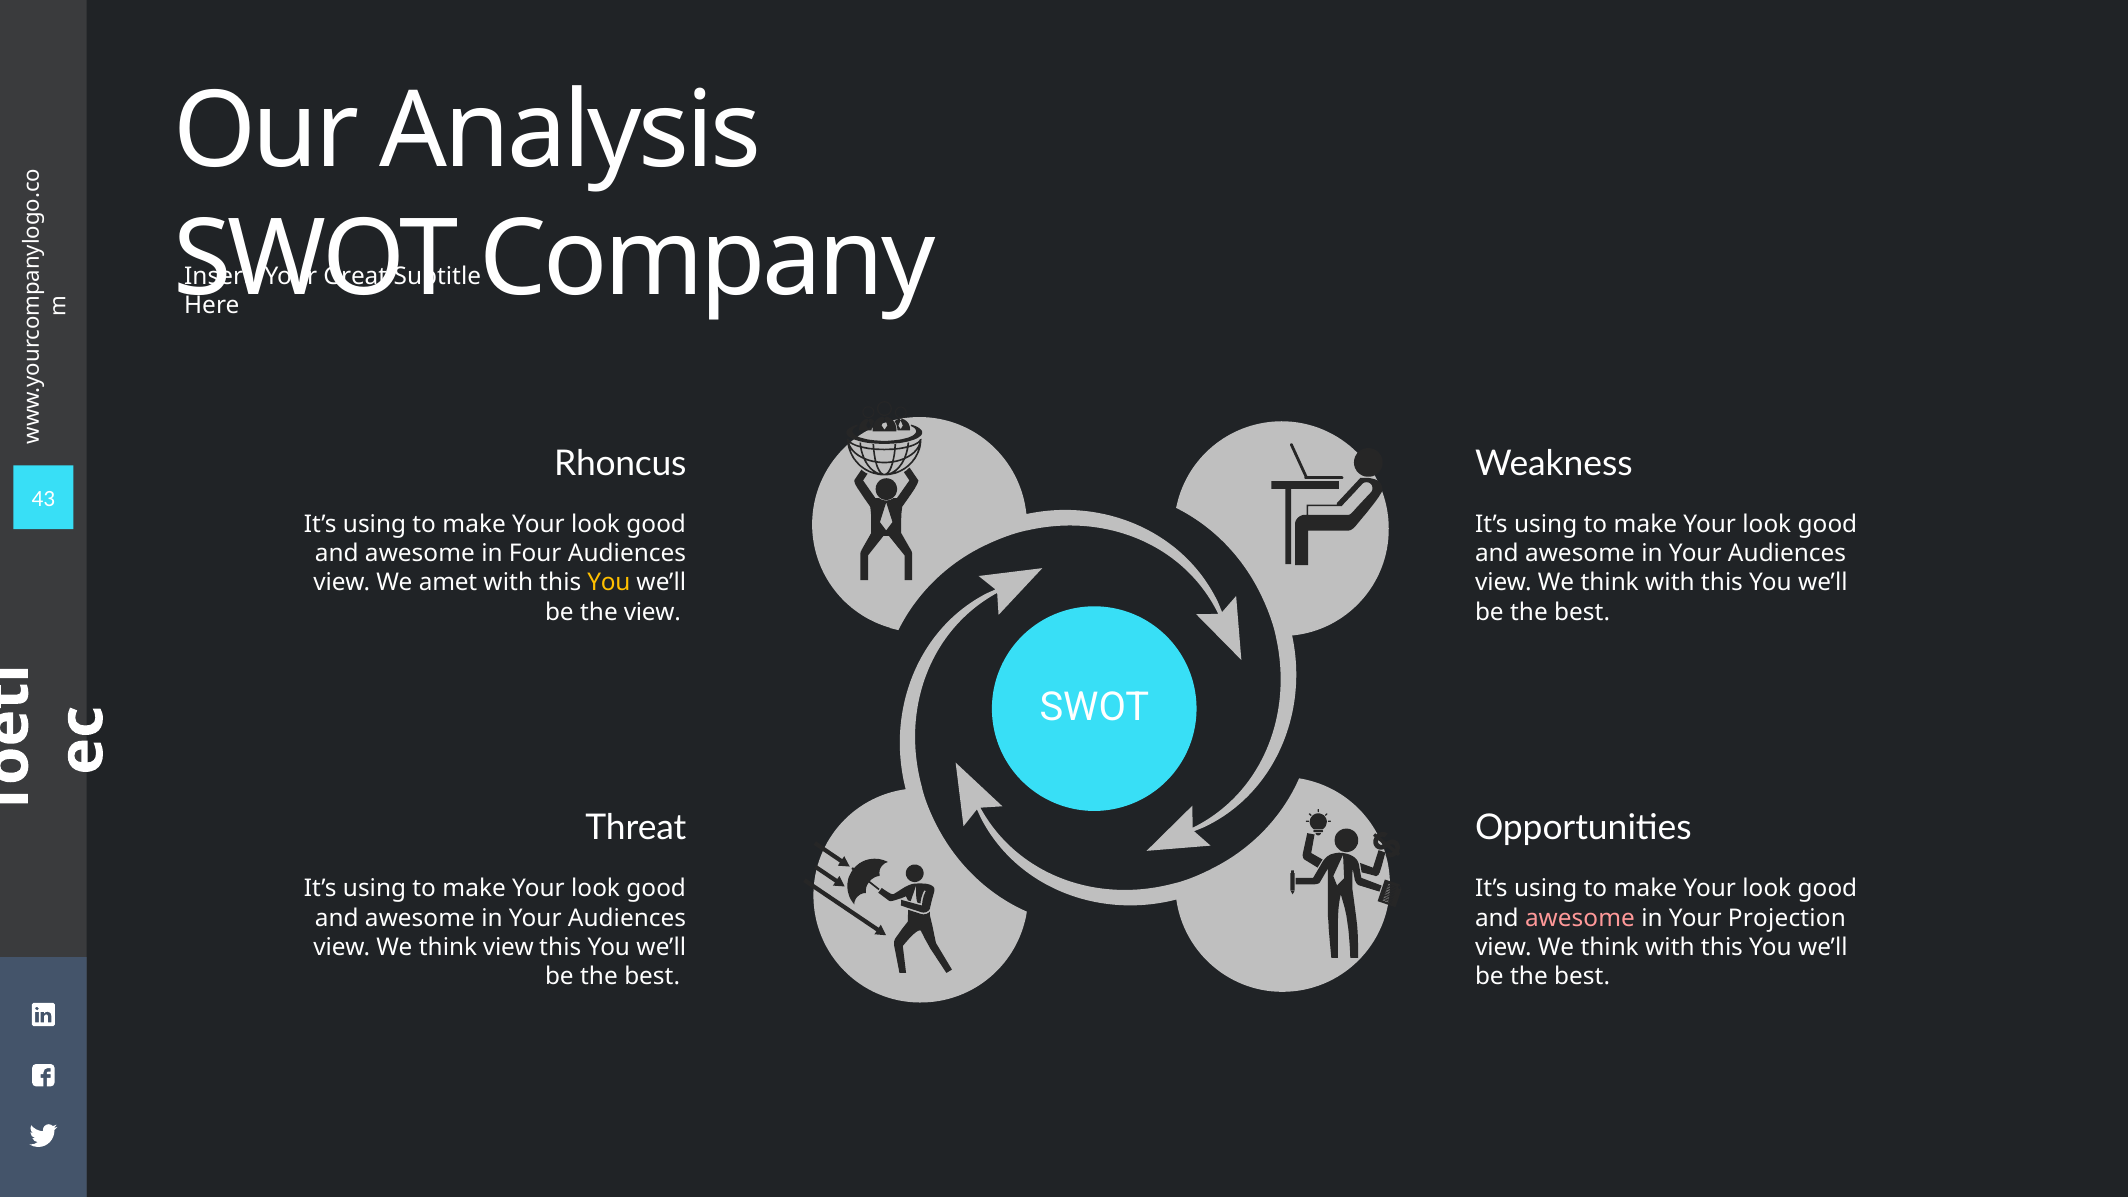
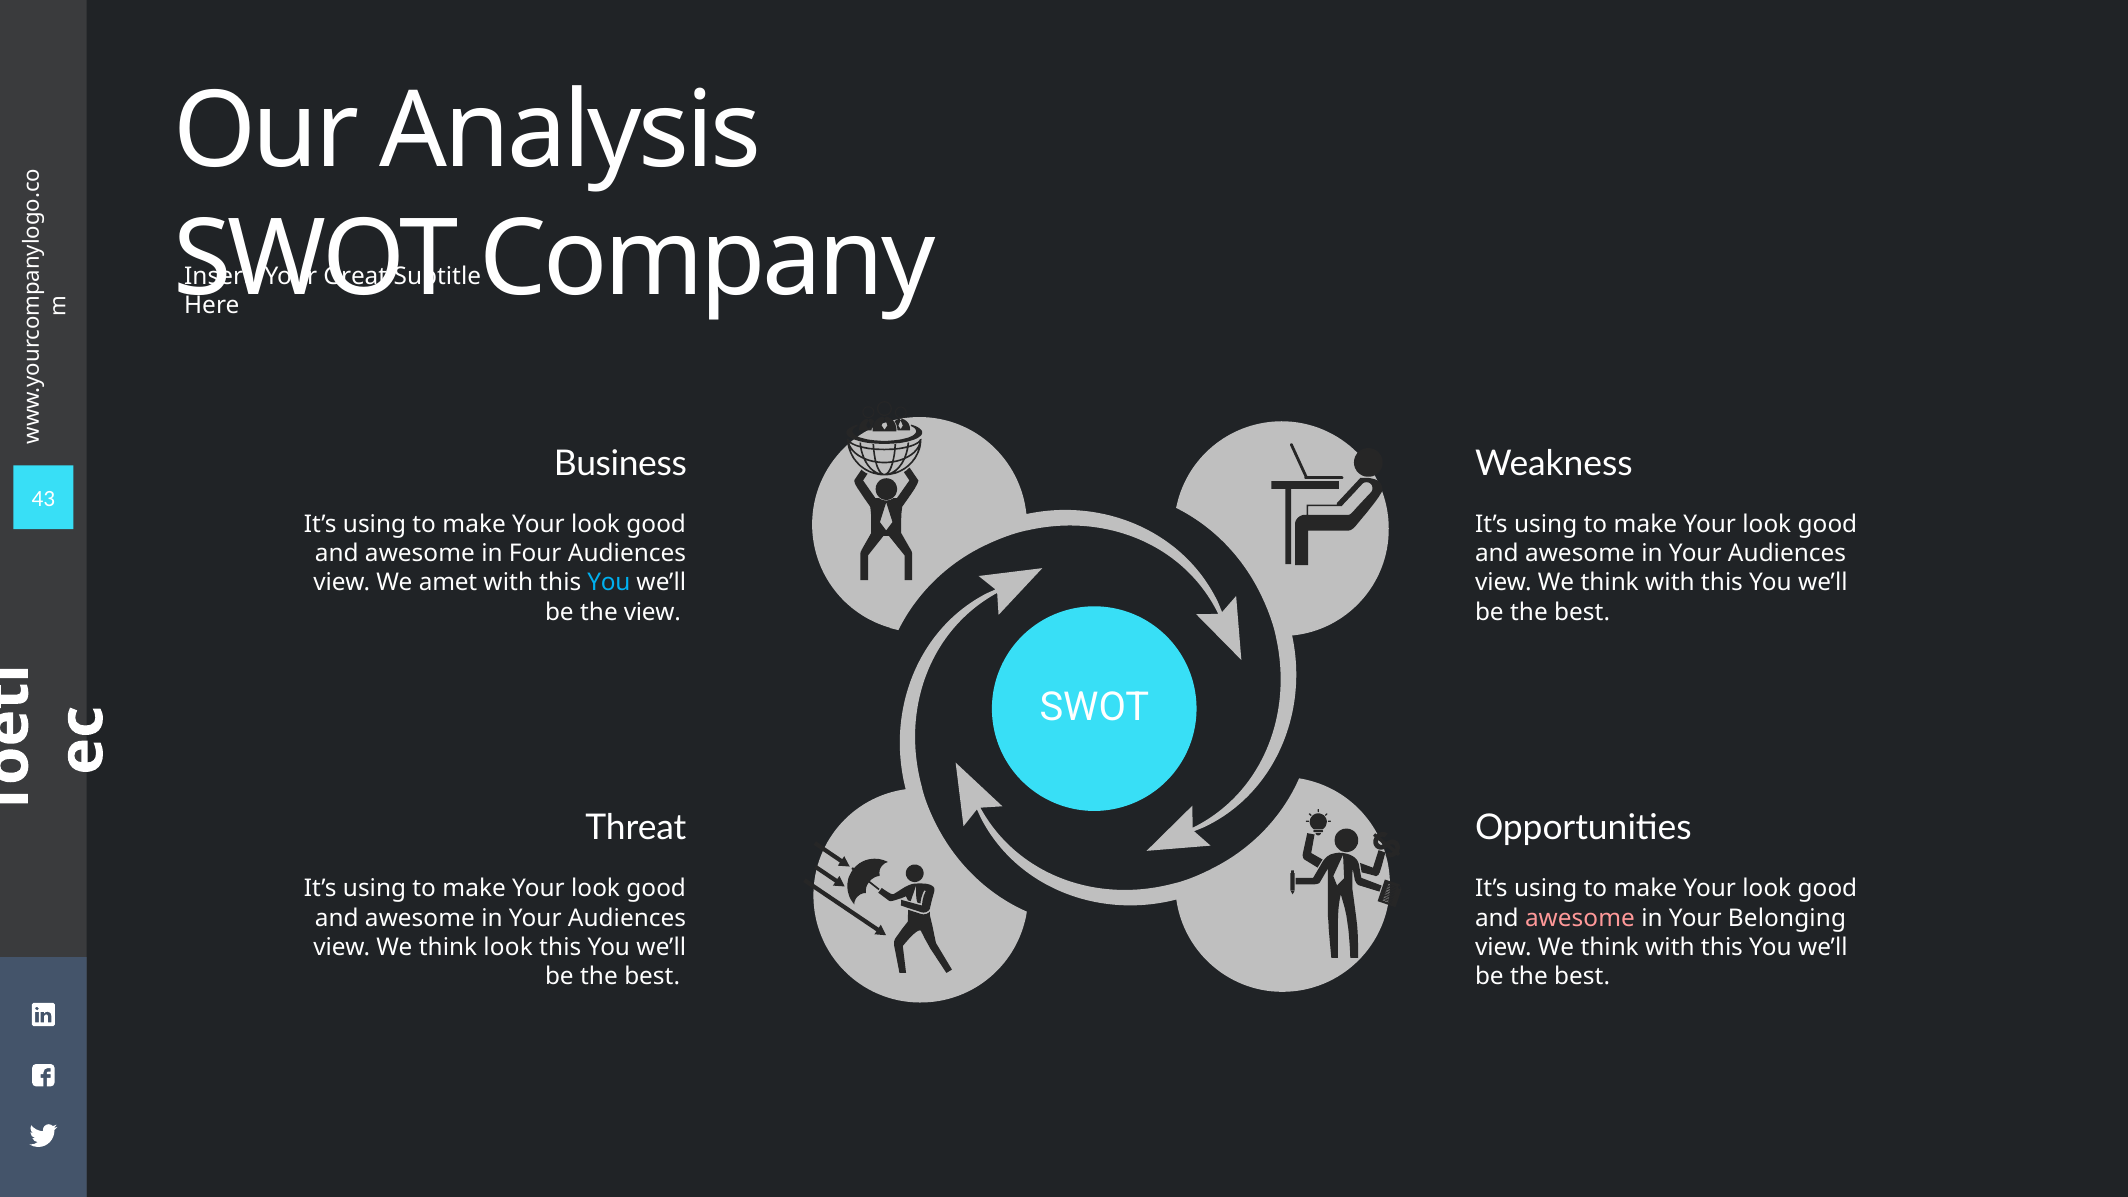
Rhoncus: Rhoncus -> Business
You at (609, 583) colour: yellow -> light blue
Projection: Projection -> Belonging
think view: view -> look
